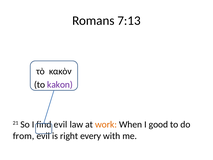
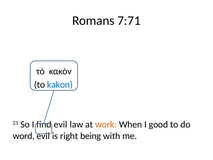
7:13: 7:13 -> 7:71
kakon colour: purple -> blue
from: from -> word
every: every -> being
